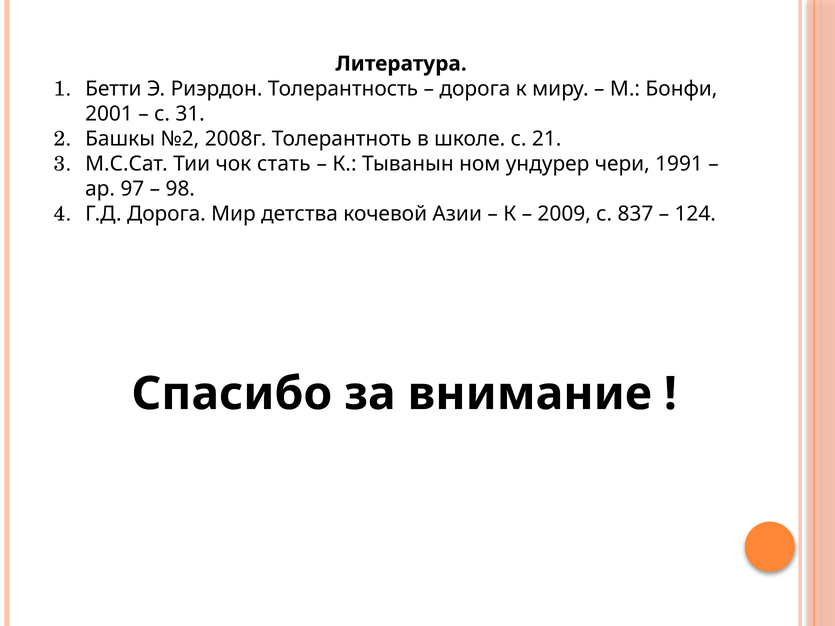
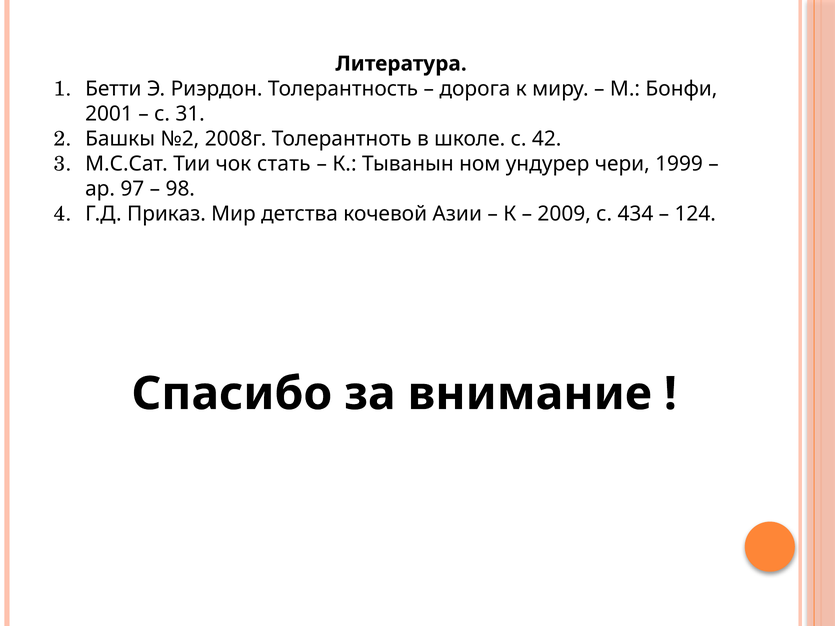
21: 21 -> 42
1991: 1991 -> 1999
Г.Д Дорога: Дорога -> Приказ
837: 837 -> 434
